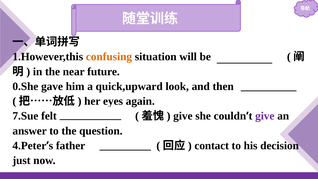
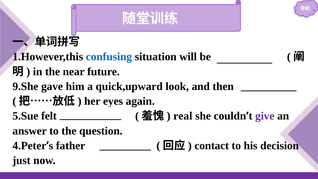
confusing colour: orange -> blue
0.She: 0.She -> 9.She
7.Sue: 7.Sue -> 5.Sue
give at (183, 116): give -> real
